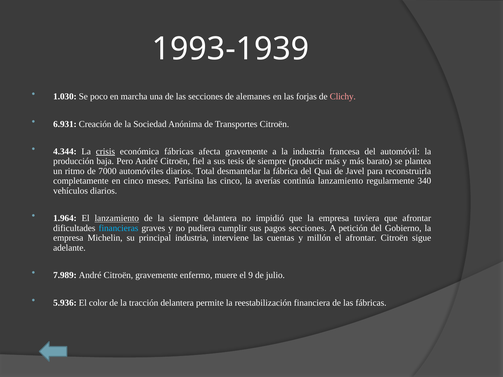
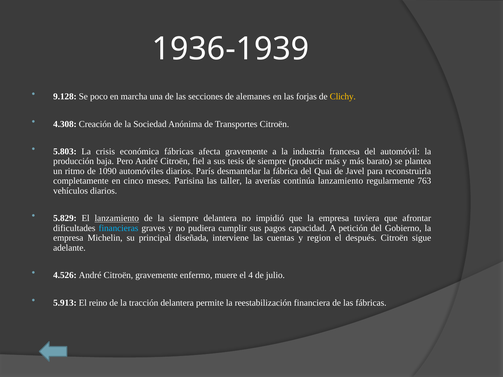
1993-1939: 1993-1939 -> 1936-1939
1.030: 1.030 -> 9.128
Clichy colour: pink -> yellow
6.931: 6.931 -> 4.308
4.344: 4.344 -> 5.803
crisis underline: present -> none
7000: 7000 -> 1090
Total: Total -> París
las cinco: cinco -> taller
340: 340 -> 763
1.964: 1.964 -> 5.829
pagos secciones: secciones -> capacidad
principal industria: industria -> diseñada
millón: millón -> region
el afrontar: afrontar -> después
7.989: 7.989 -> 4.526
9: 9 -> 4
5.936: 5.936 -> 5.913
color: color -> reino
